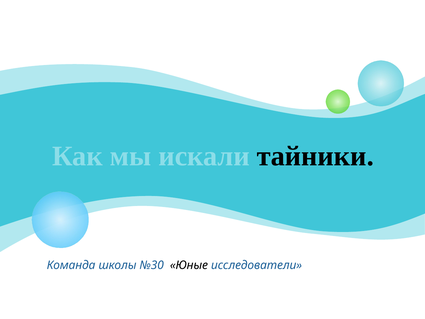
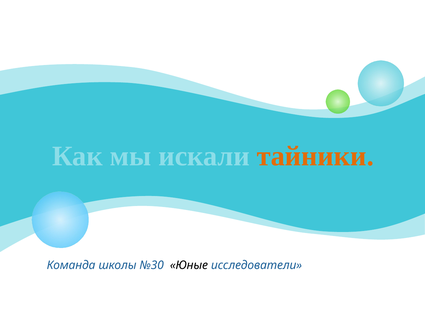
тайники colour: black -> orange
